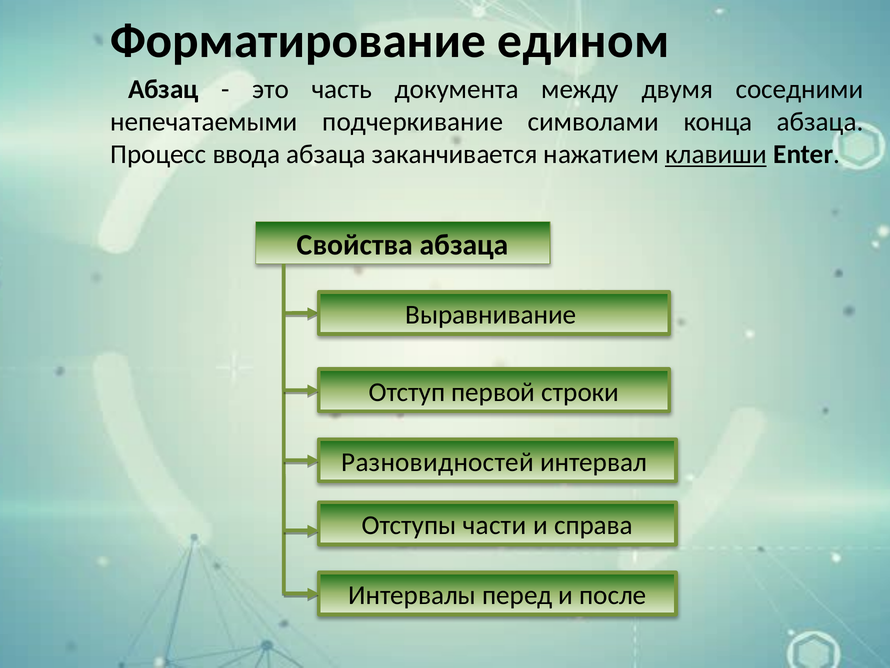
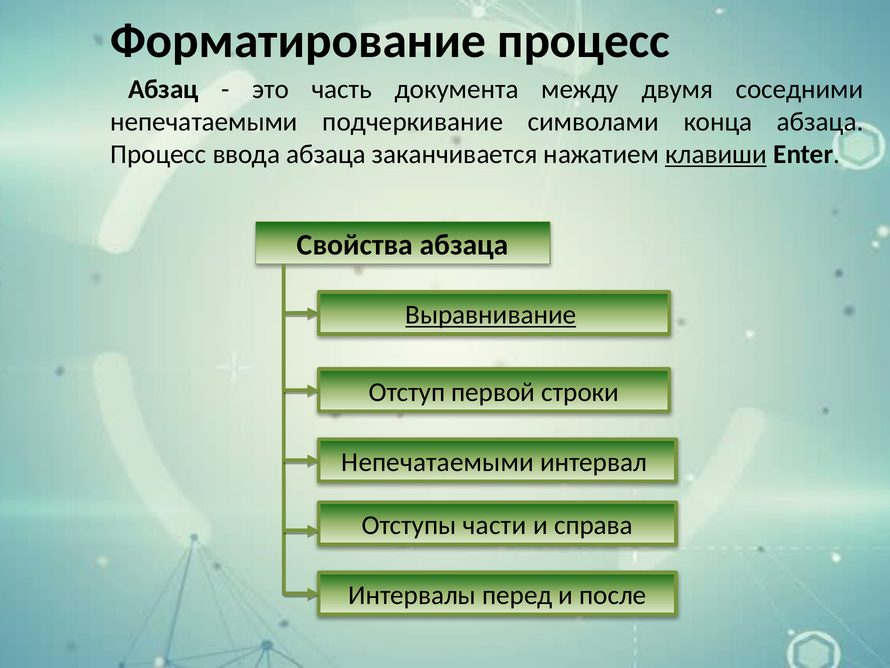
Форматирование едином: едином -> процесс
Выравнивание underline: none -> present
Разновидностей at (438, 462): Разновидностей -> Непечатаемыми
